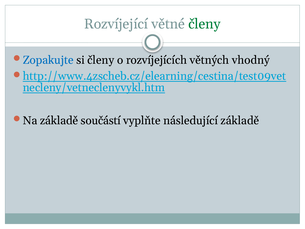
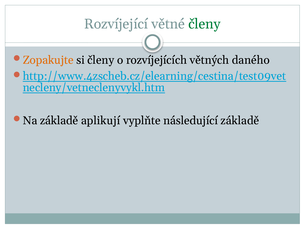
Zopakujte colour: blue -> orange
vhodný: vhodný -> daného
součástí: součástí -> aplikují
